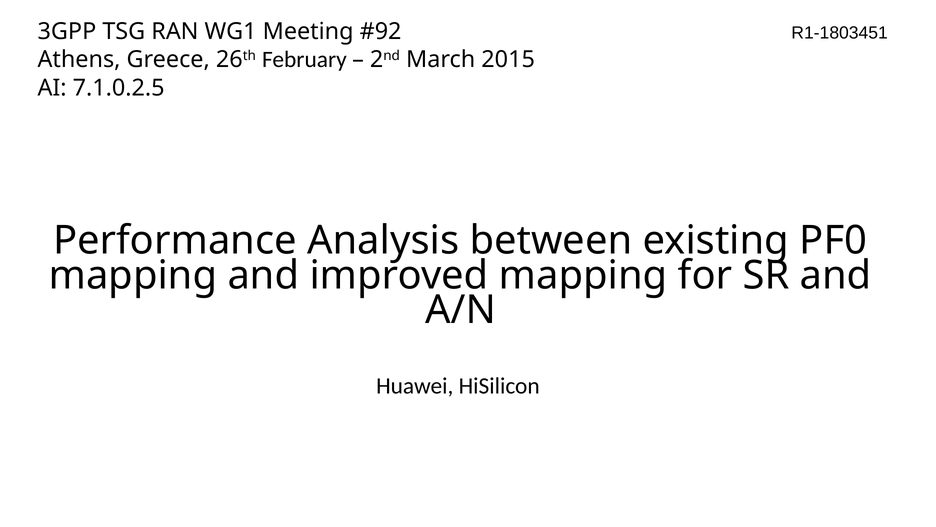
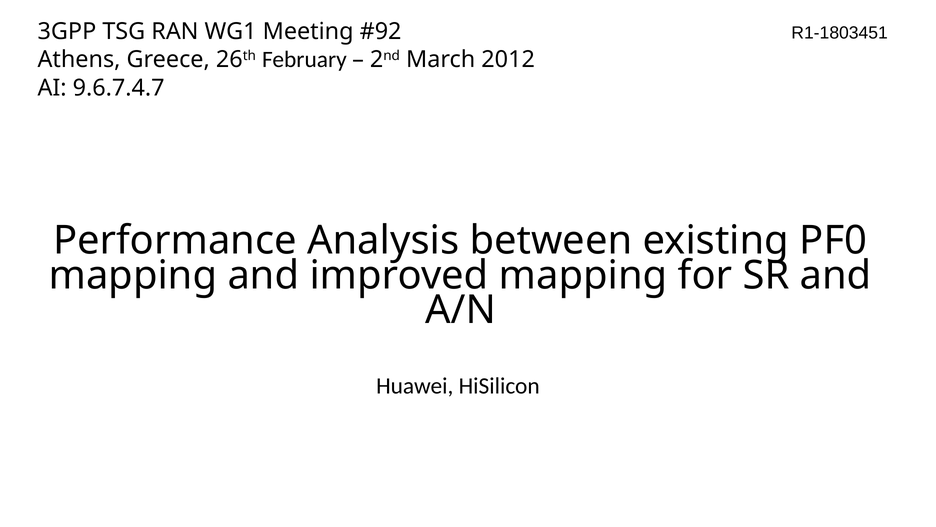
2015: 2015 -> 2012
7.1.0.2.5: 7.1.0.2.5 -> 9.6.7.4.7
